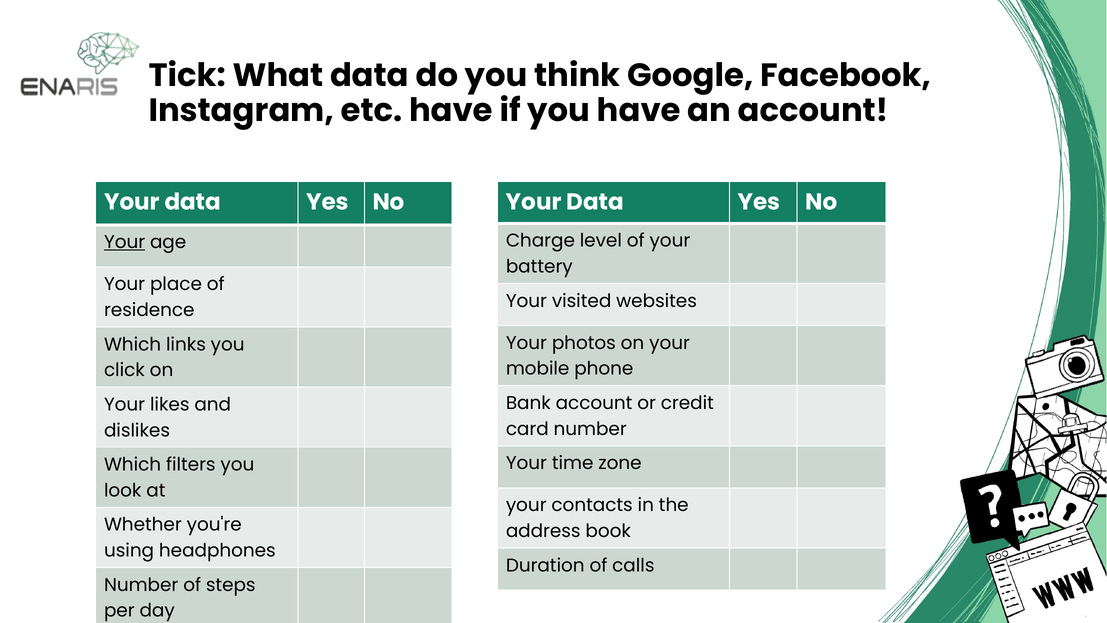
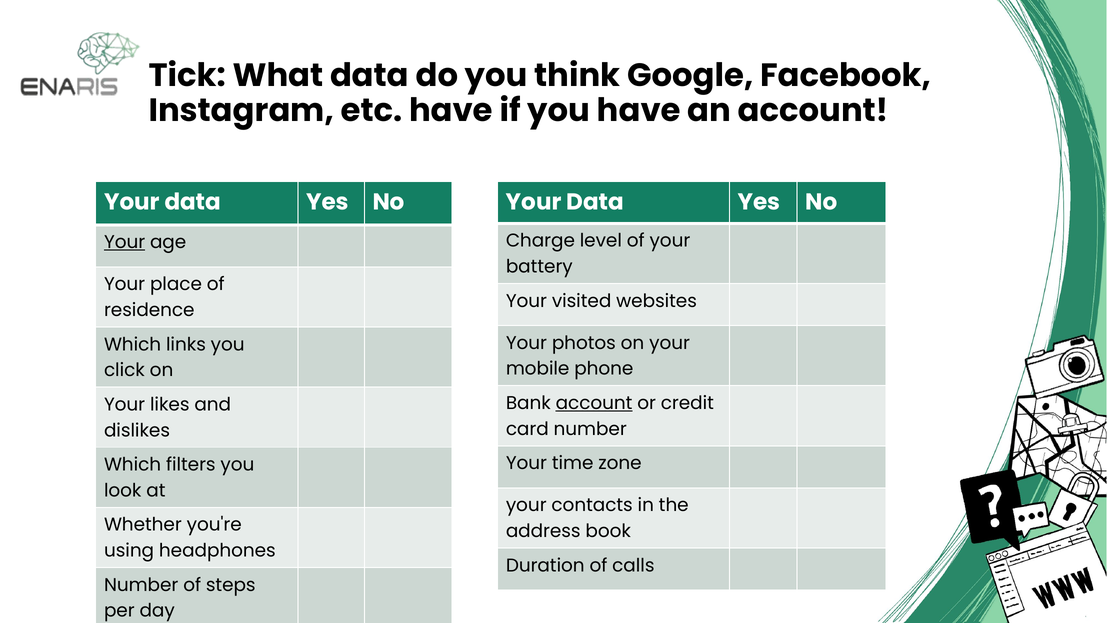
account at (594, 403) underline: none -> present
